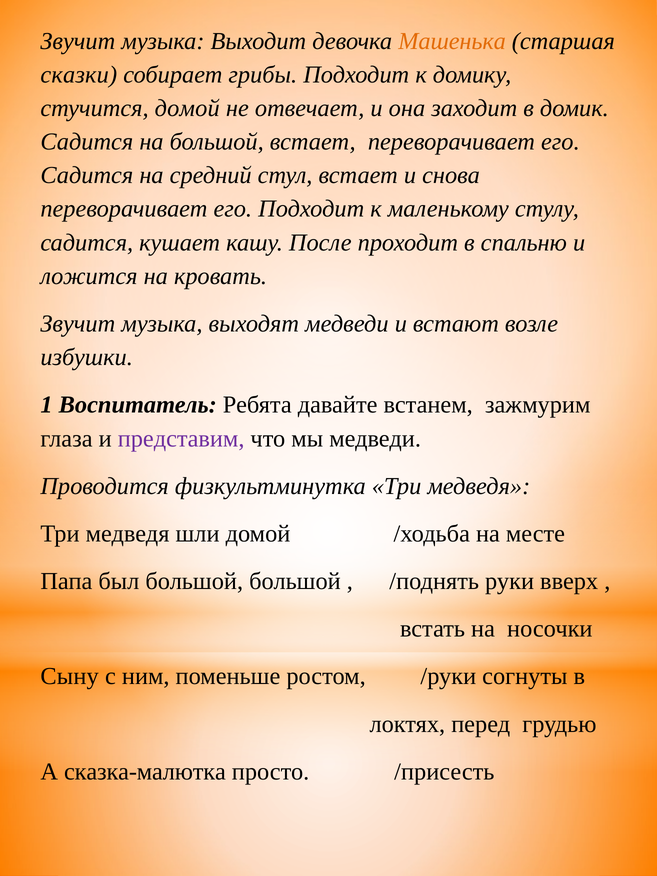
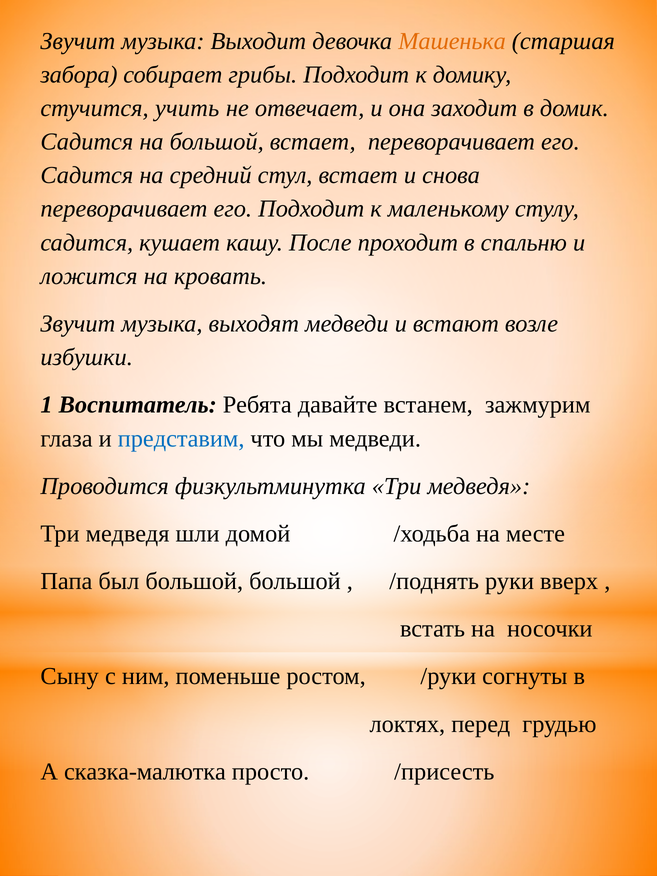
сказки: сказки -> забора
стучится домой: домой -> учить
представим colour: purple -> blue
